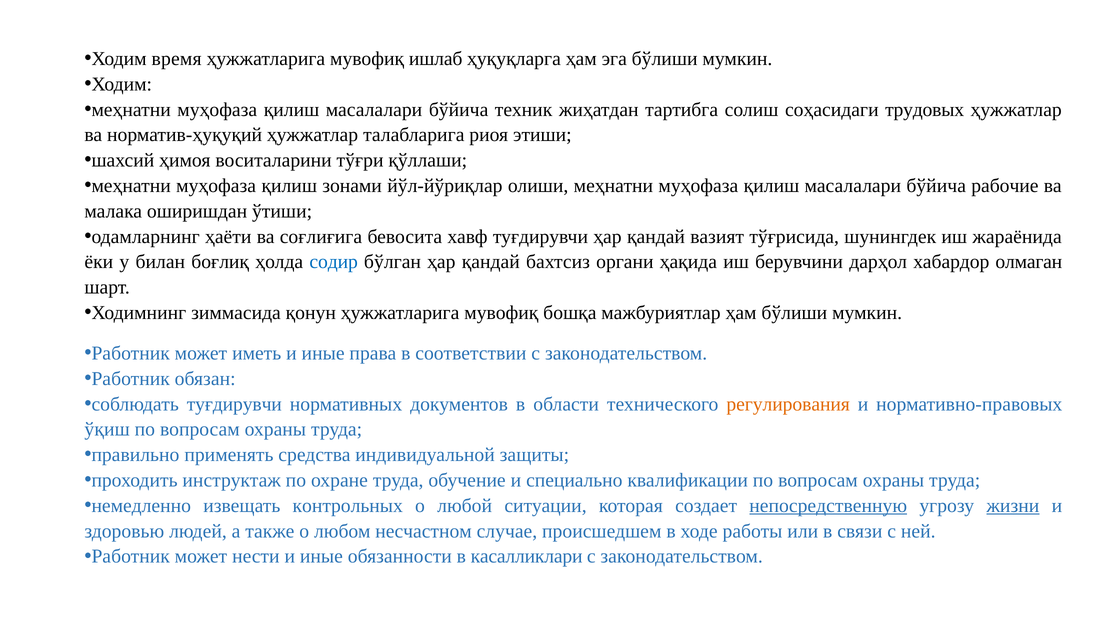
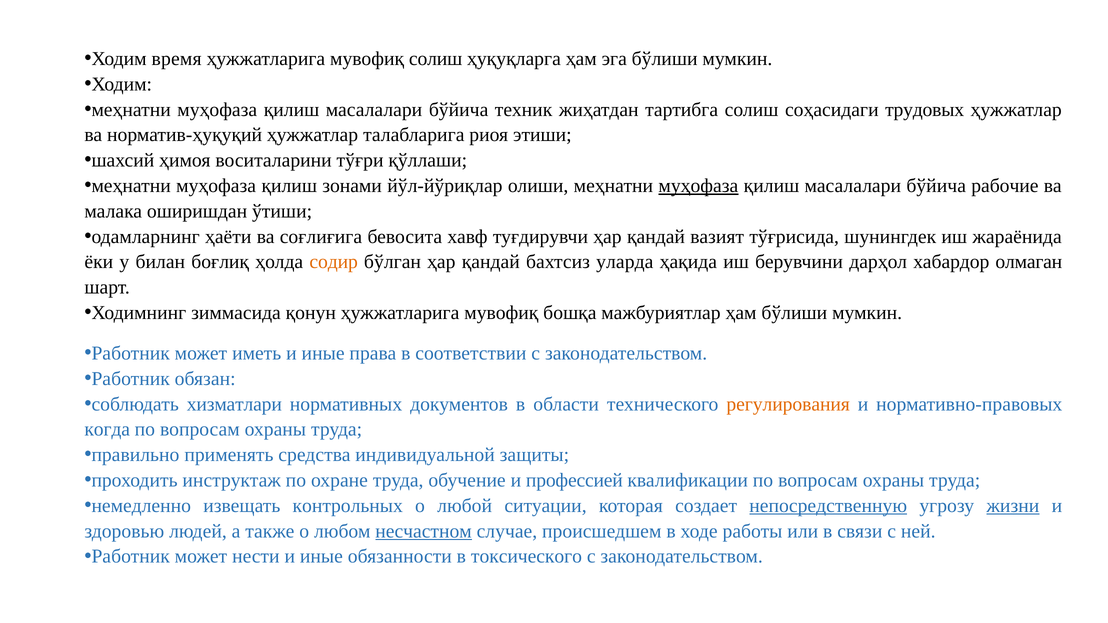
мувофиқ ишлаб: ишлаб -> солиш
муҳофаза at (698, 186) underline: none -> present
содир colour: blue -> orange
органи: органи -> уларда
соблюдать туғдирувчи: туғдирувчи -> хизматлари
ўқиш: ўқиш -> когда
специально: специально -> профессией
несчастном underline: none -> present
касалликлари: касалликлари -> токсического
